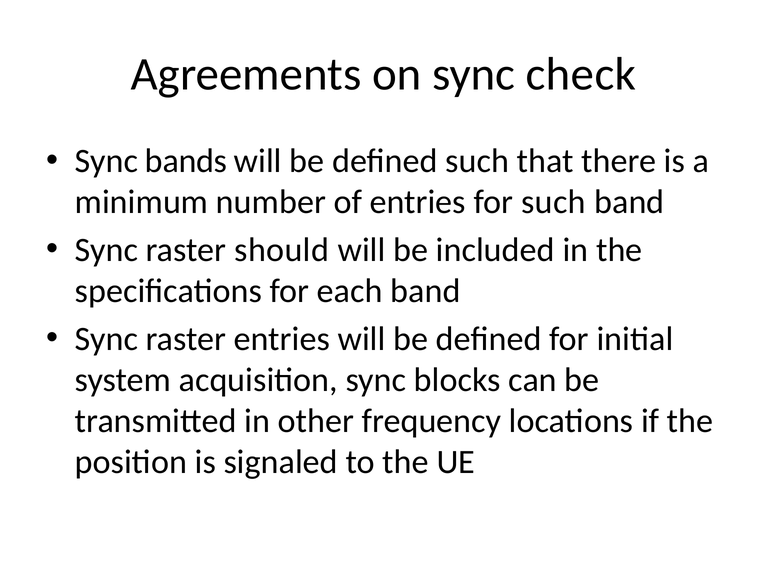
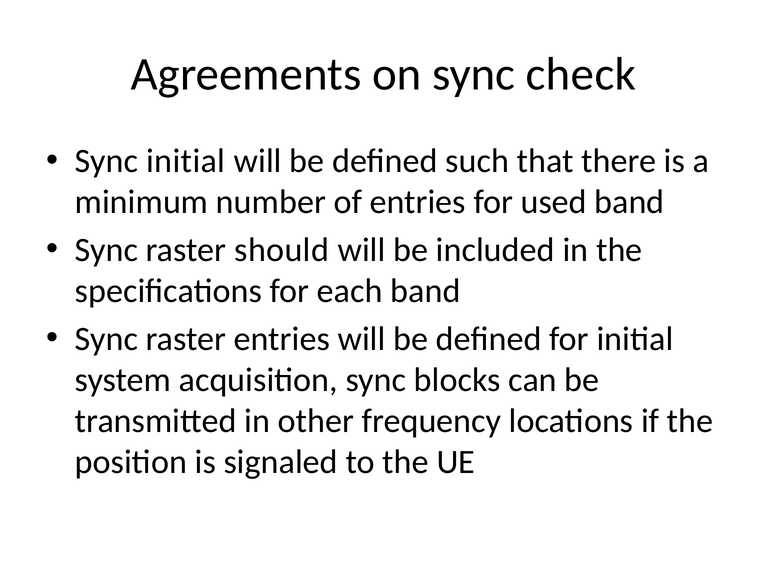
Sync bands: bands -> initial
for such: such -> used
